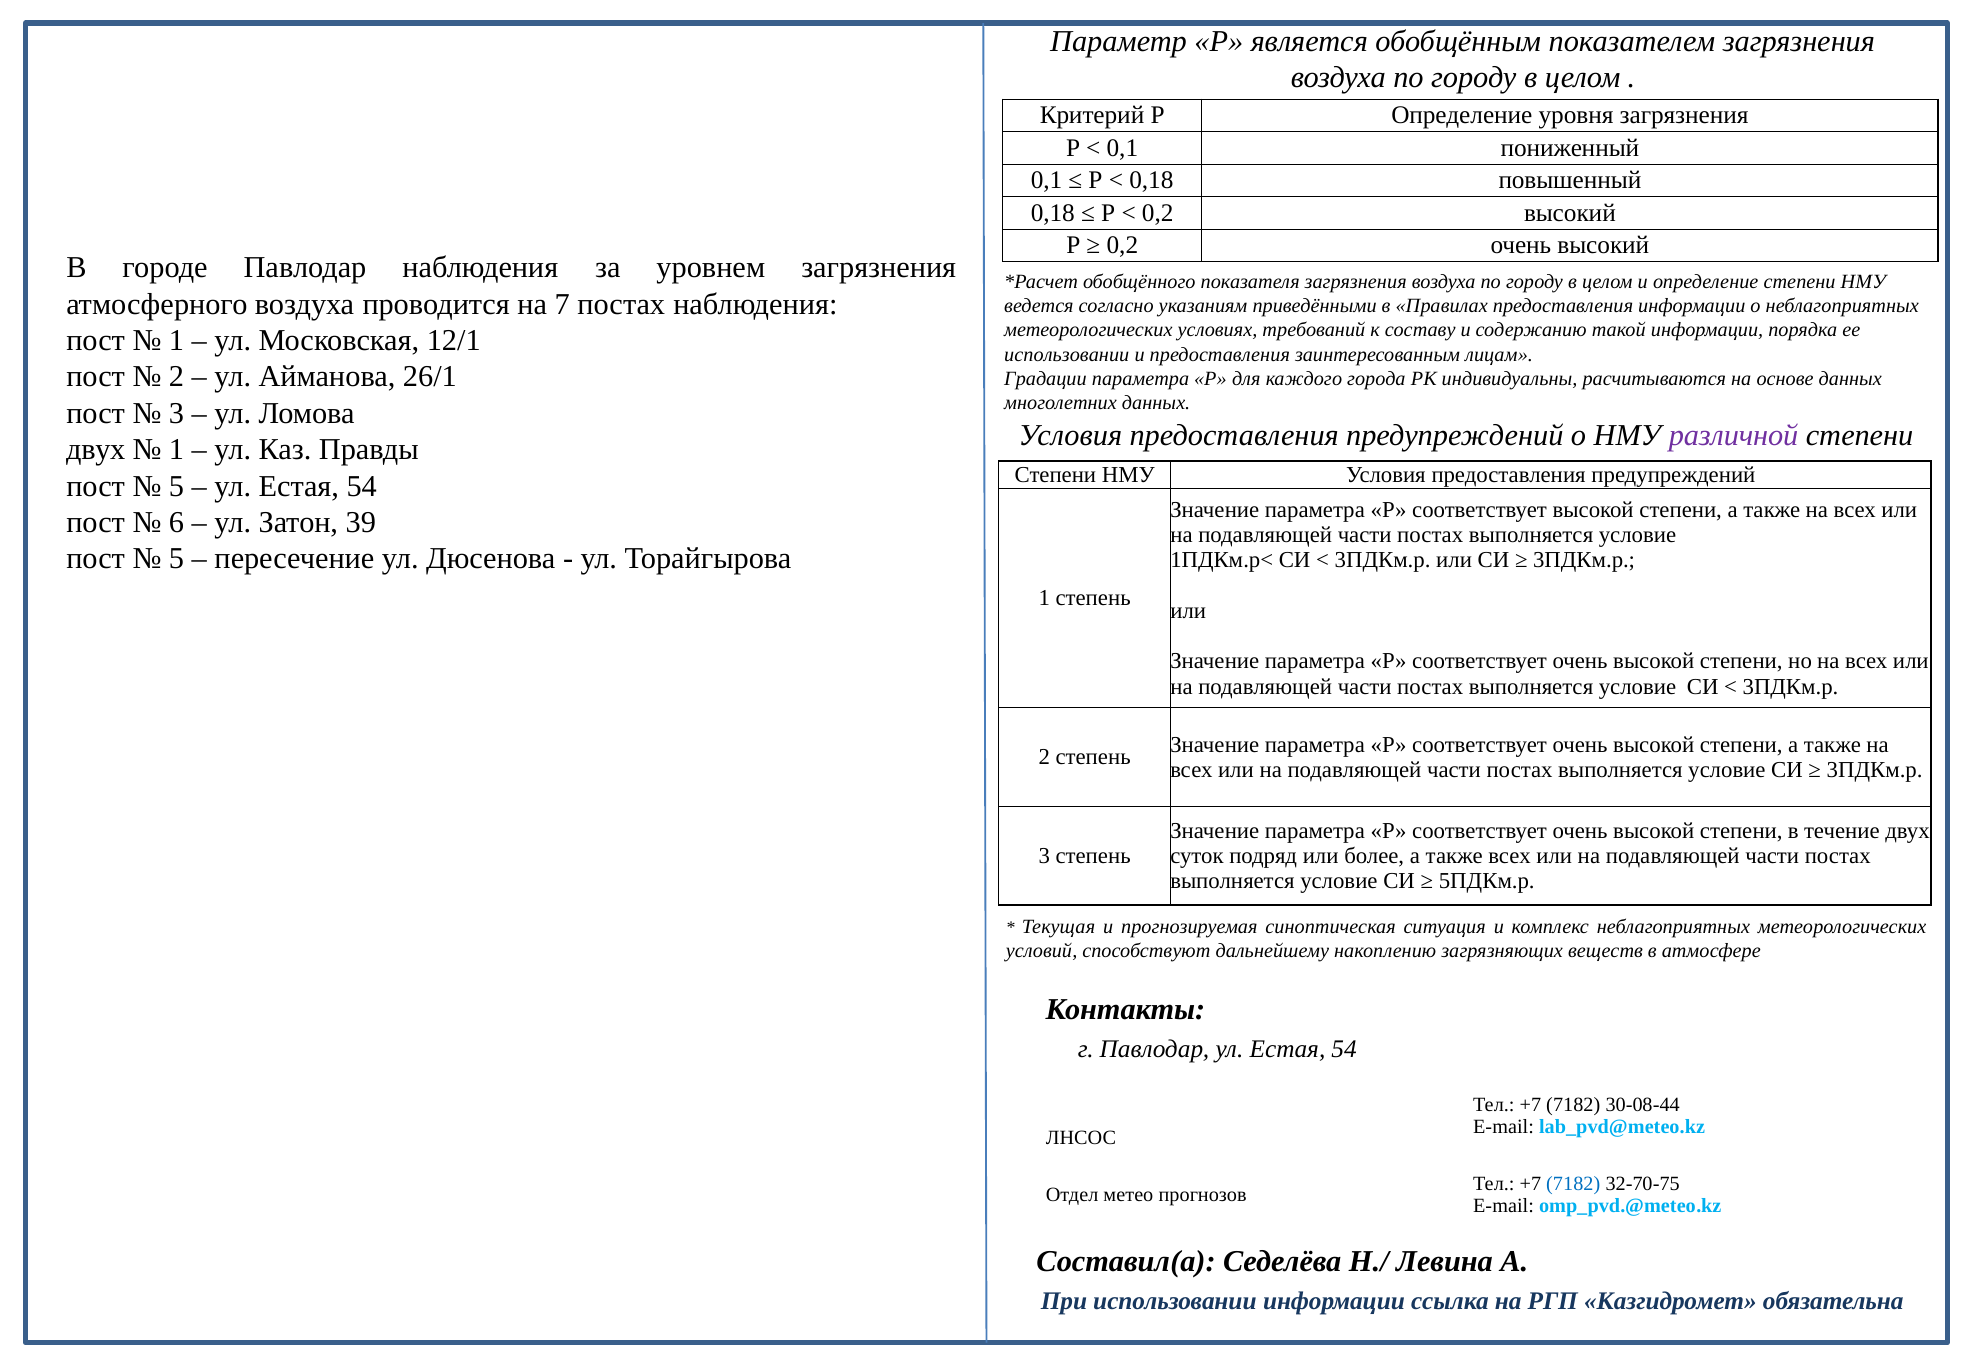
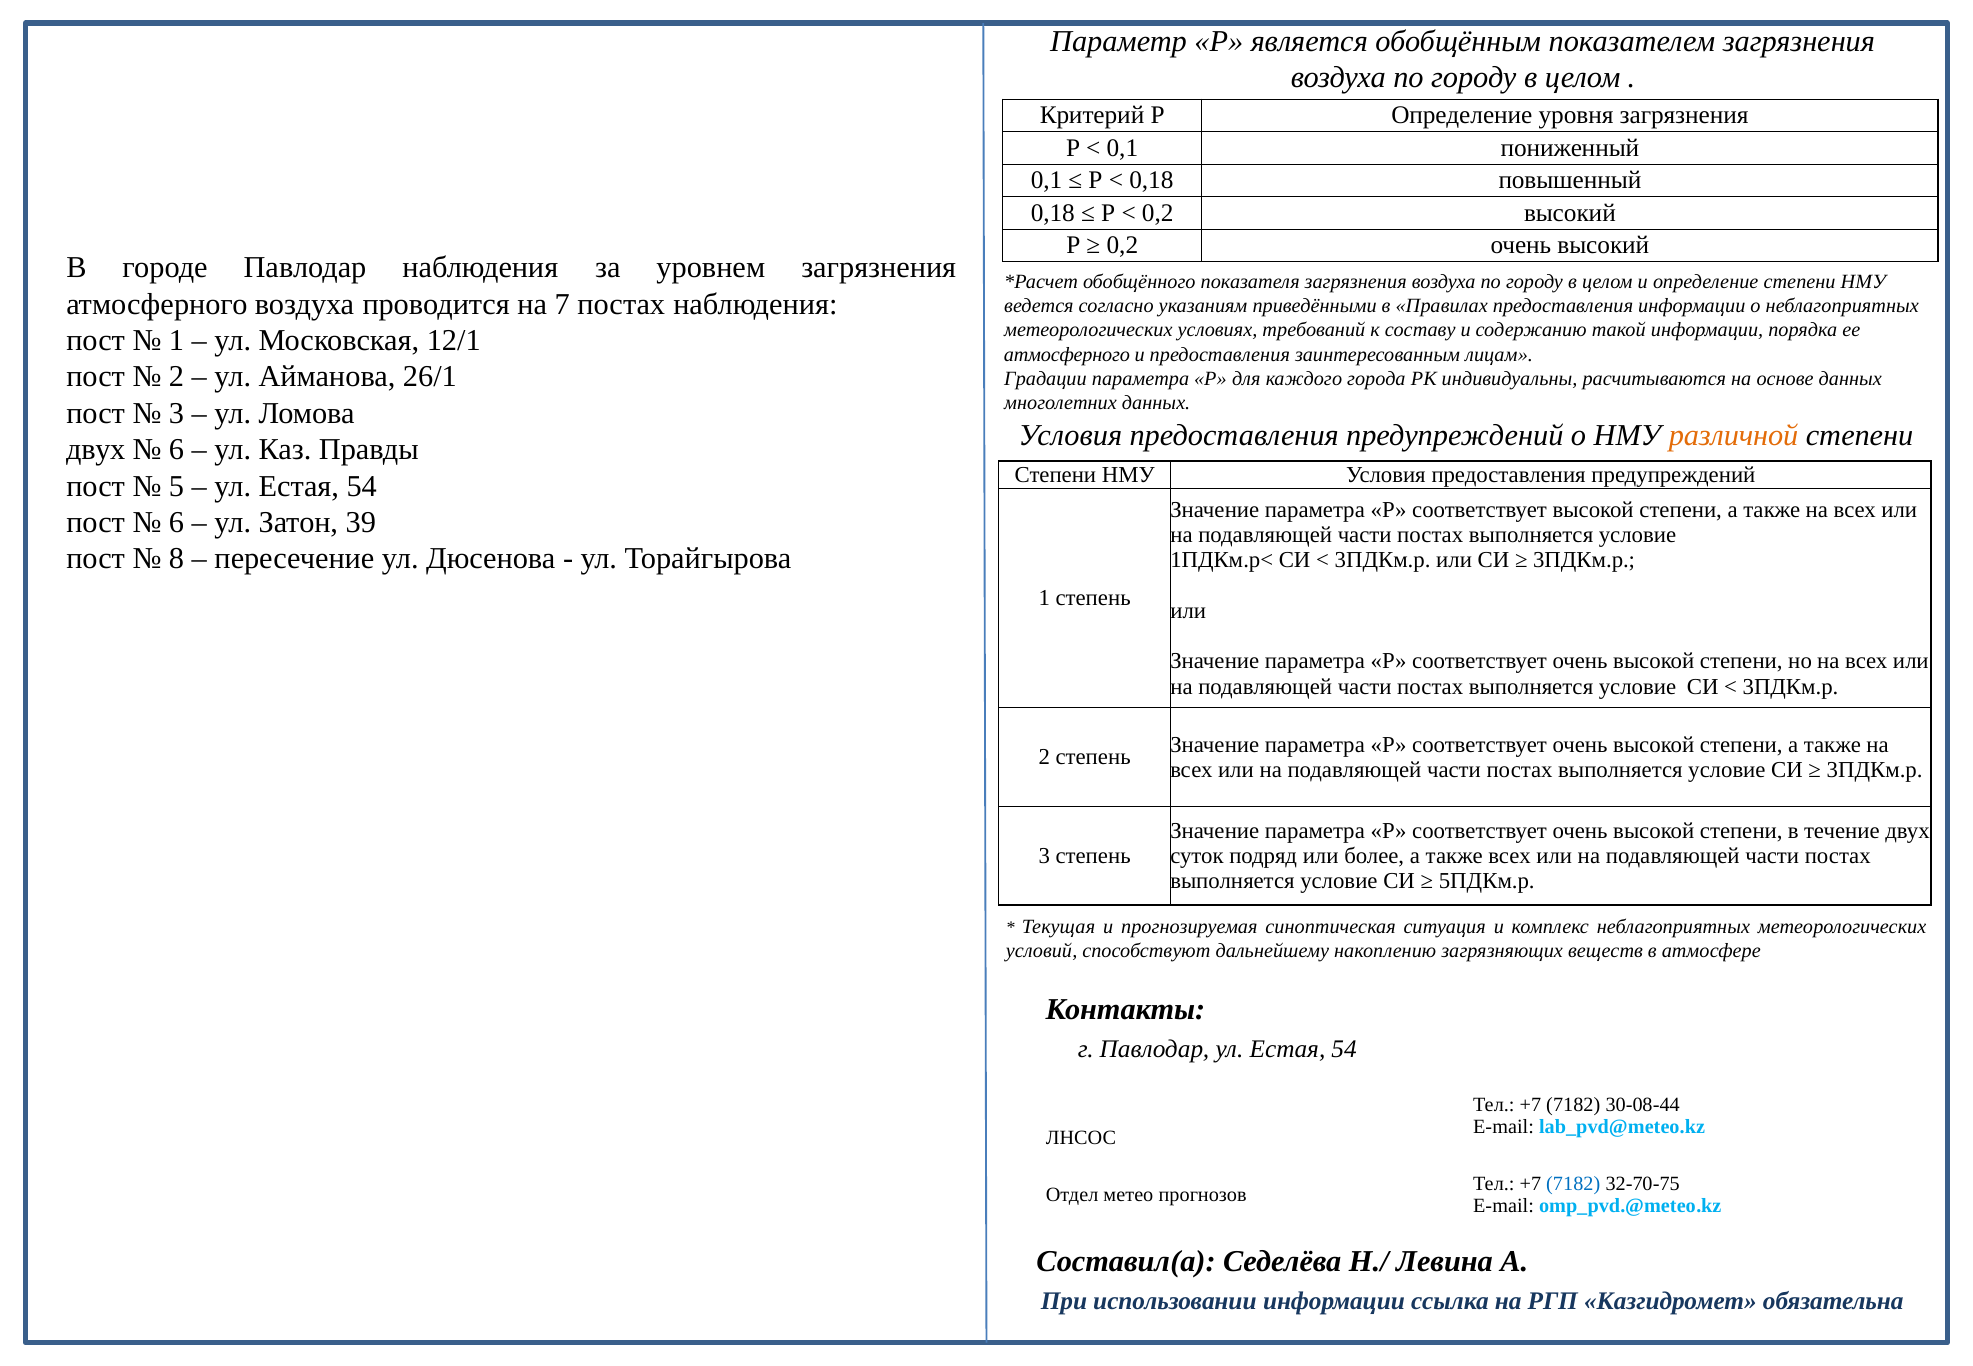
использовании at (1067, 354): использовании -> атмосферного
различной colour: purple -> orange
1 at (177, 450): 1 -> 6
5 at (177, 559): 5 -> 8
